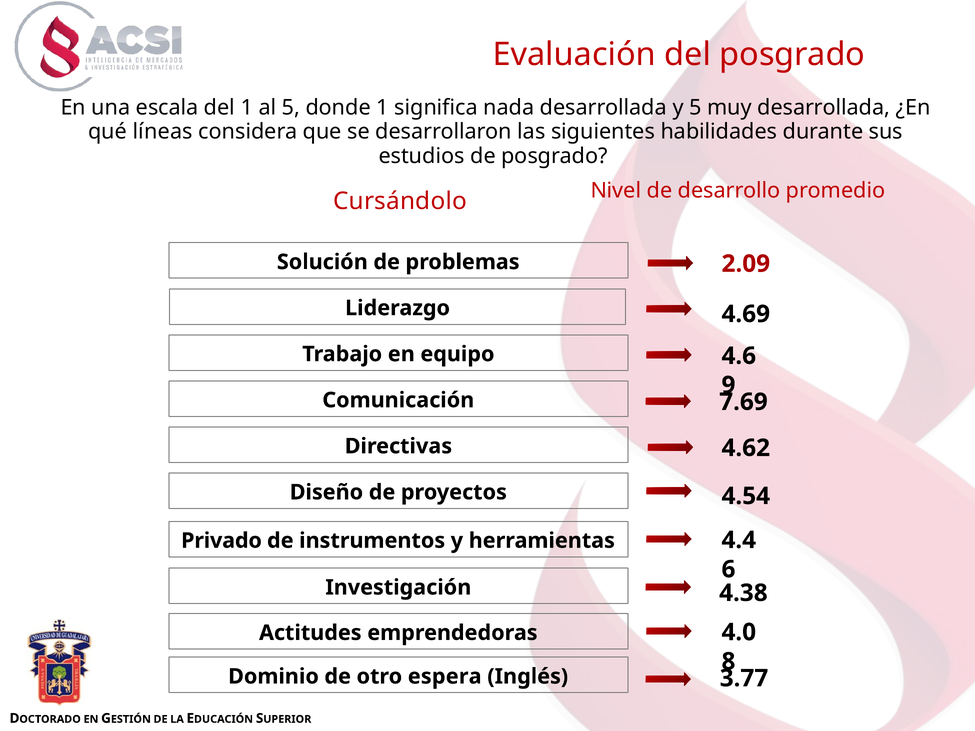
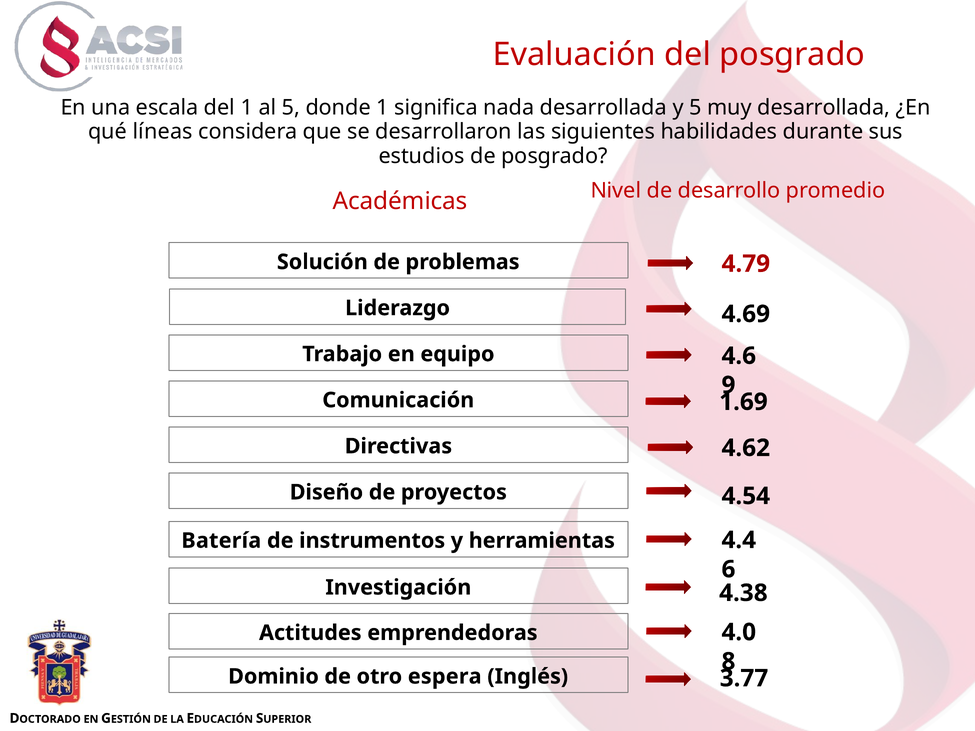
Cursándolo: Cursándolo -> Académicas
2.09: 2.09 -> 4.79
7.69: 7.69 -> 1.69
Privado: Privado -> Batería
